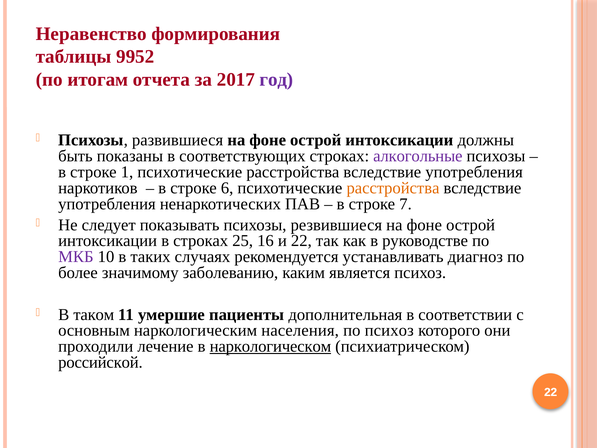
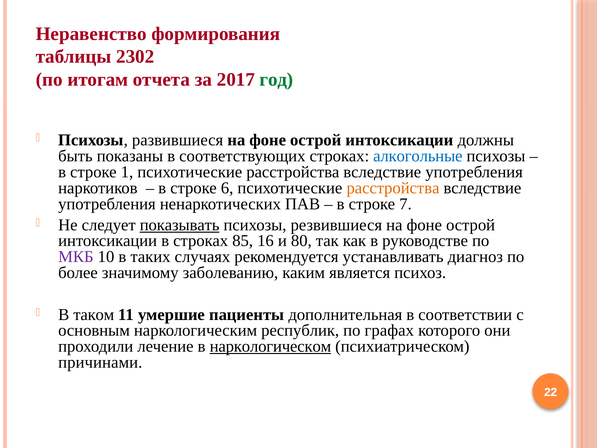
9952: 9952 -> 2302
год colour: purple -> green
алкогольные colour: purple -> blue
показывать underline: none -> present
25: 25 -> 85
и 22: 22 -> 80
населения: населения -> республик
по психоз: психоз -> графах
российской: российской -> причинами
